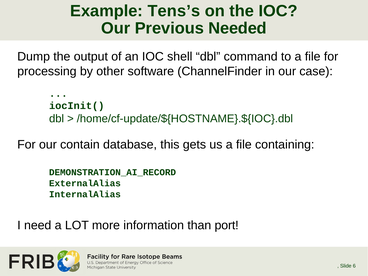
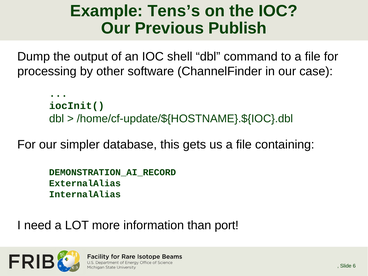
Needed: Needed -> Publish
contain: contain -> simpler
